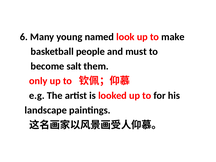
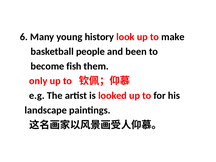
named: named -> history
must: must -> been
salt: salt -> fish
